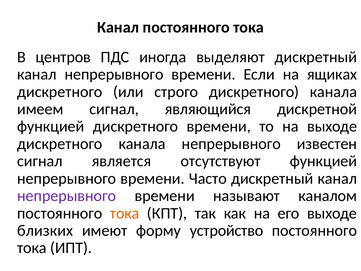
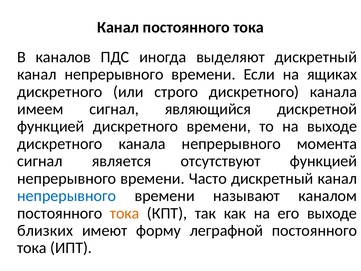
центров: центров -> каналов
известен: известен -> момента
непрерывного at (67, 196) colour: purple -> blue
устройство: устройство -> леграфной
